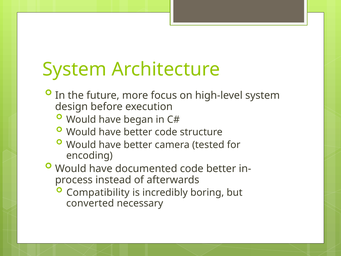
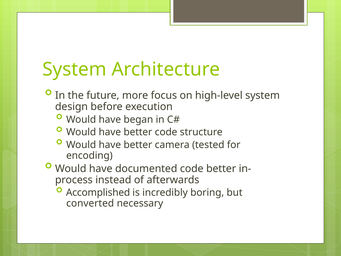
Compatibility: Compatibility -> Accomplished
